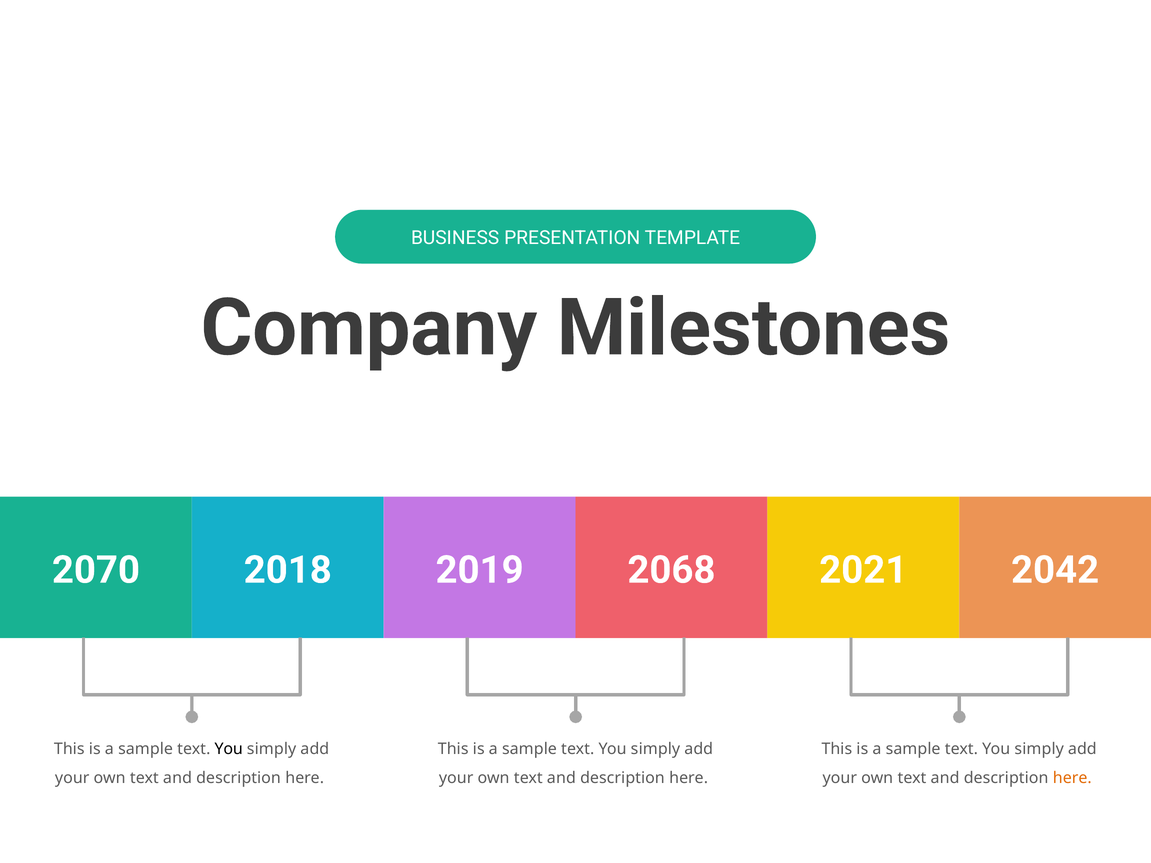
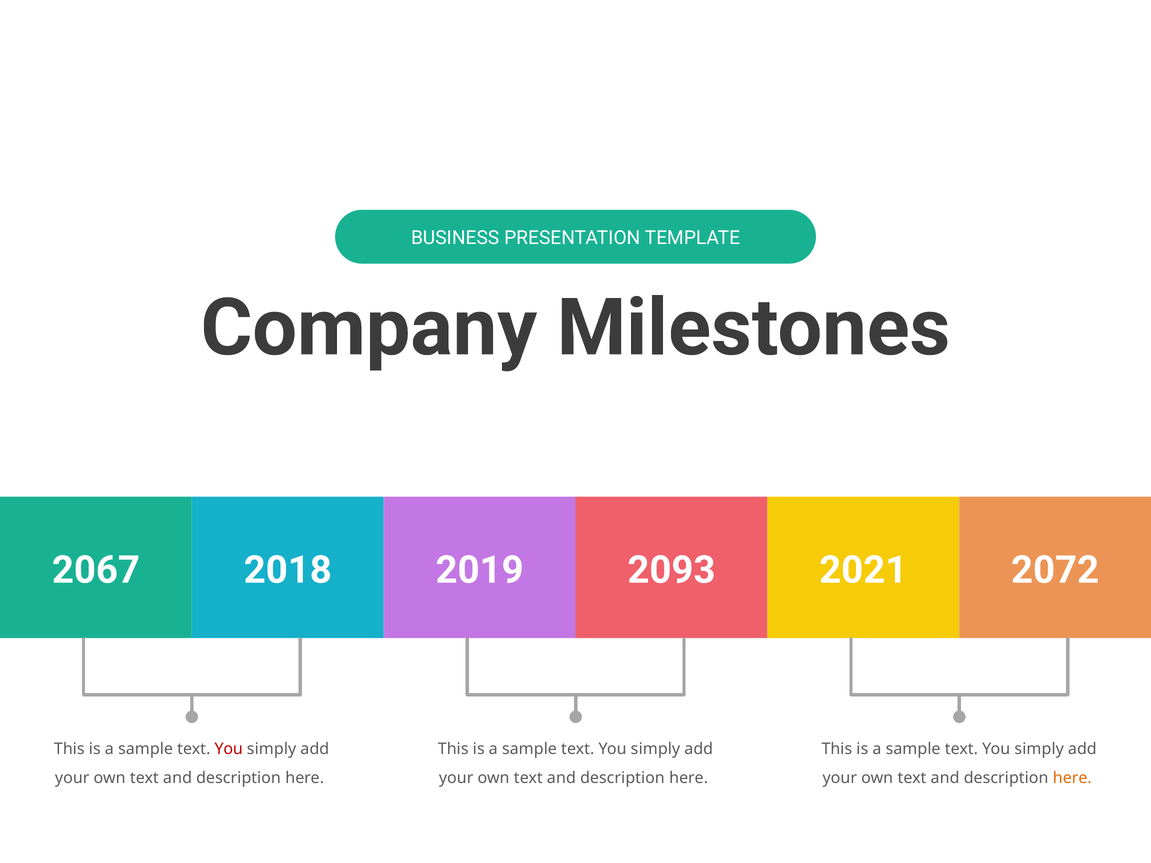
2070: 2070 -> 2067
2068: 2068 -> 2093
2042: 2042 -> 2072
You at (229, 749) colour: black -> red
